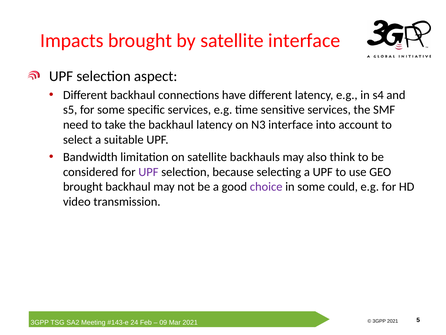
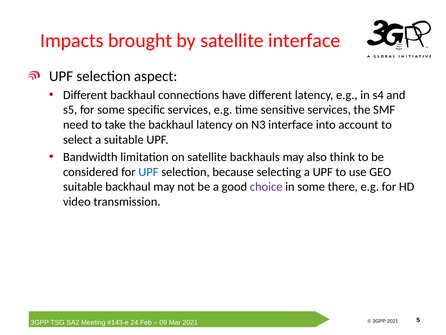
UPF at (148, 172) colour: purple -> blue
brought at (83, 187): brought -> suitable
could: could -> there
